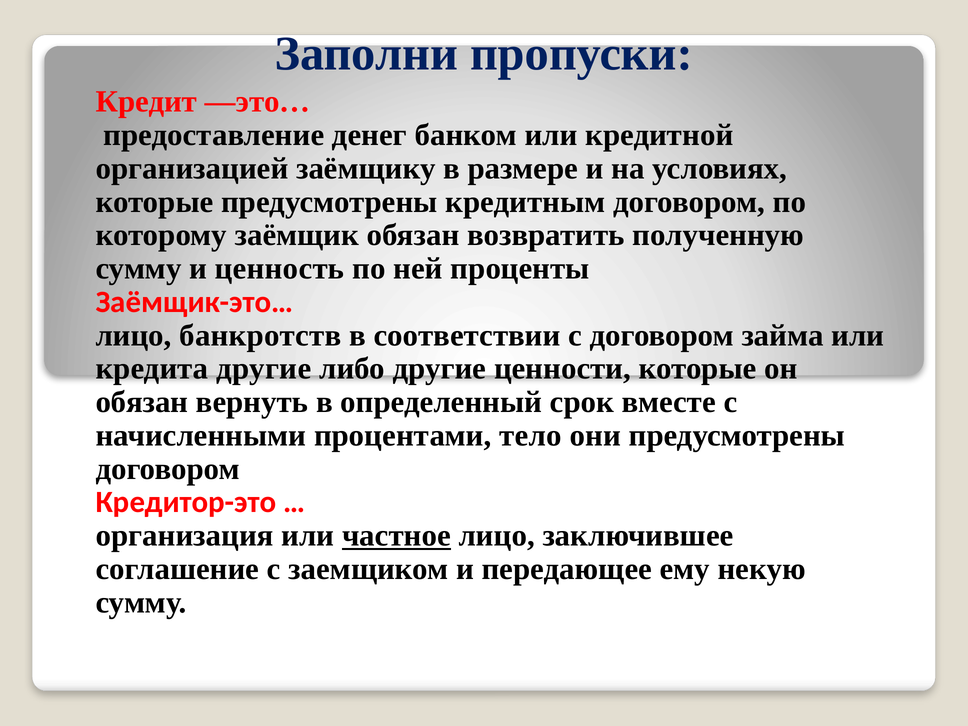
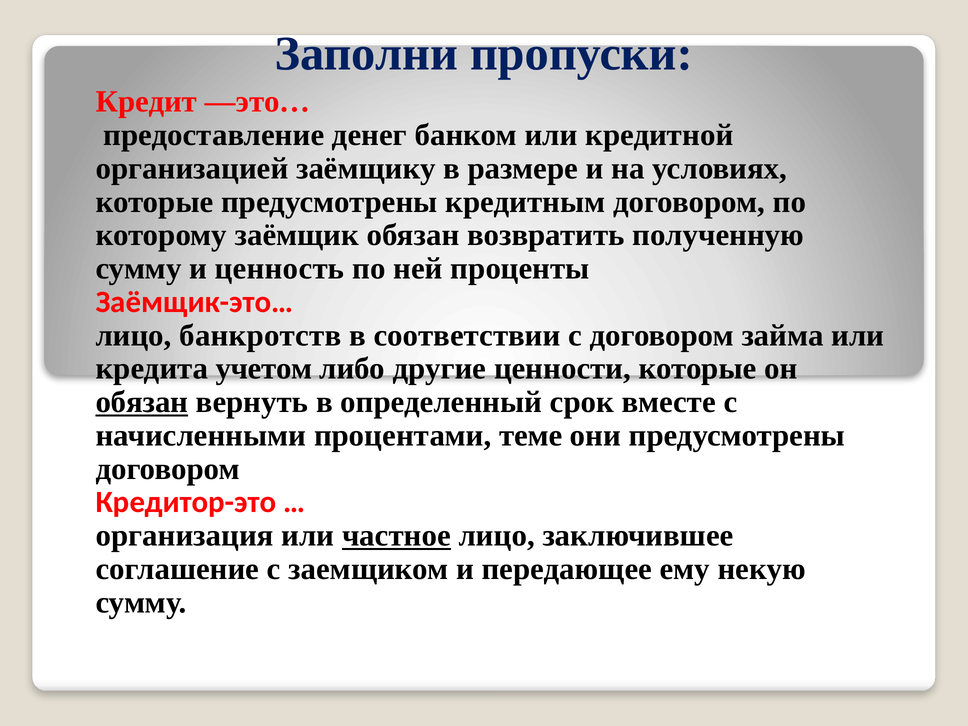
кредита другие: другие -> учетом
обязан at (142, 402) underline: none -> present
тело: тело -> теме
